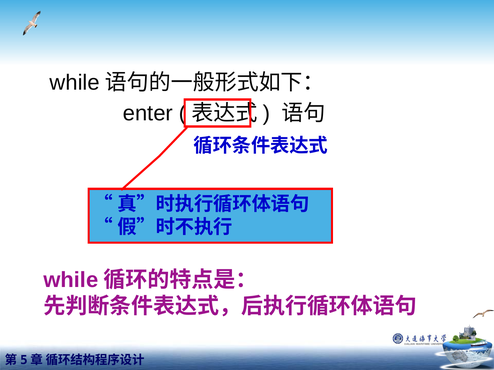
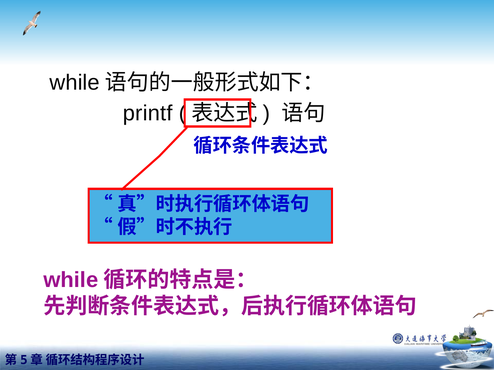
enter: enter -> printf
